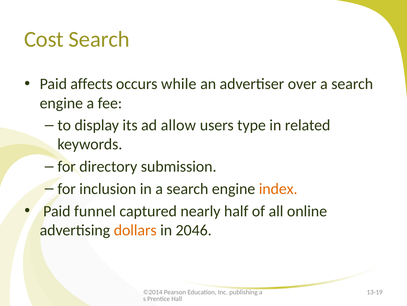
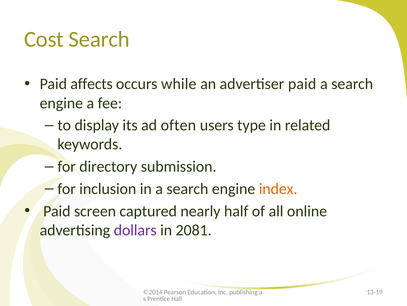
advertiser over: over -> paid
allow: allow -> often
funnel: funnel -> screen
dollars colour: orange -> purple
2046: 2046 -> 2081
